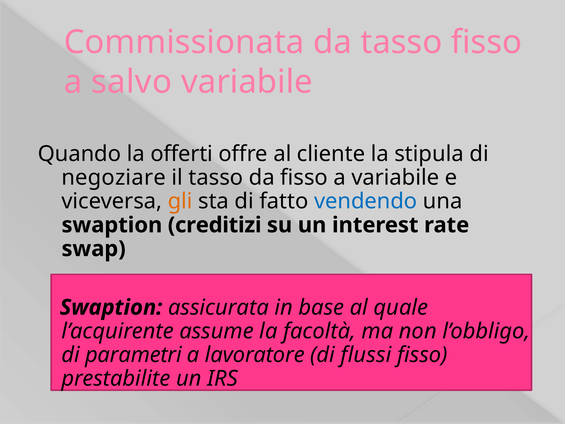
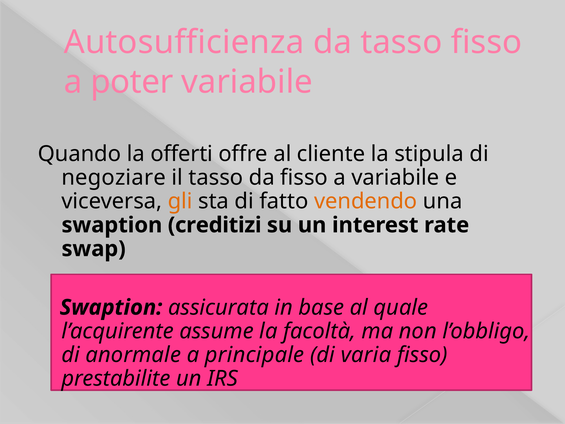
Commissionata: Commissionata -> Autosufficienza
salvo: salvo -> poter
vendendo colour: blue -> orange
parametri: parametri -> anormale
lavoratore: lavoratore -> principale
flussi: flussi -> varia
